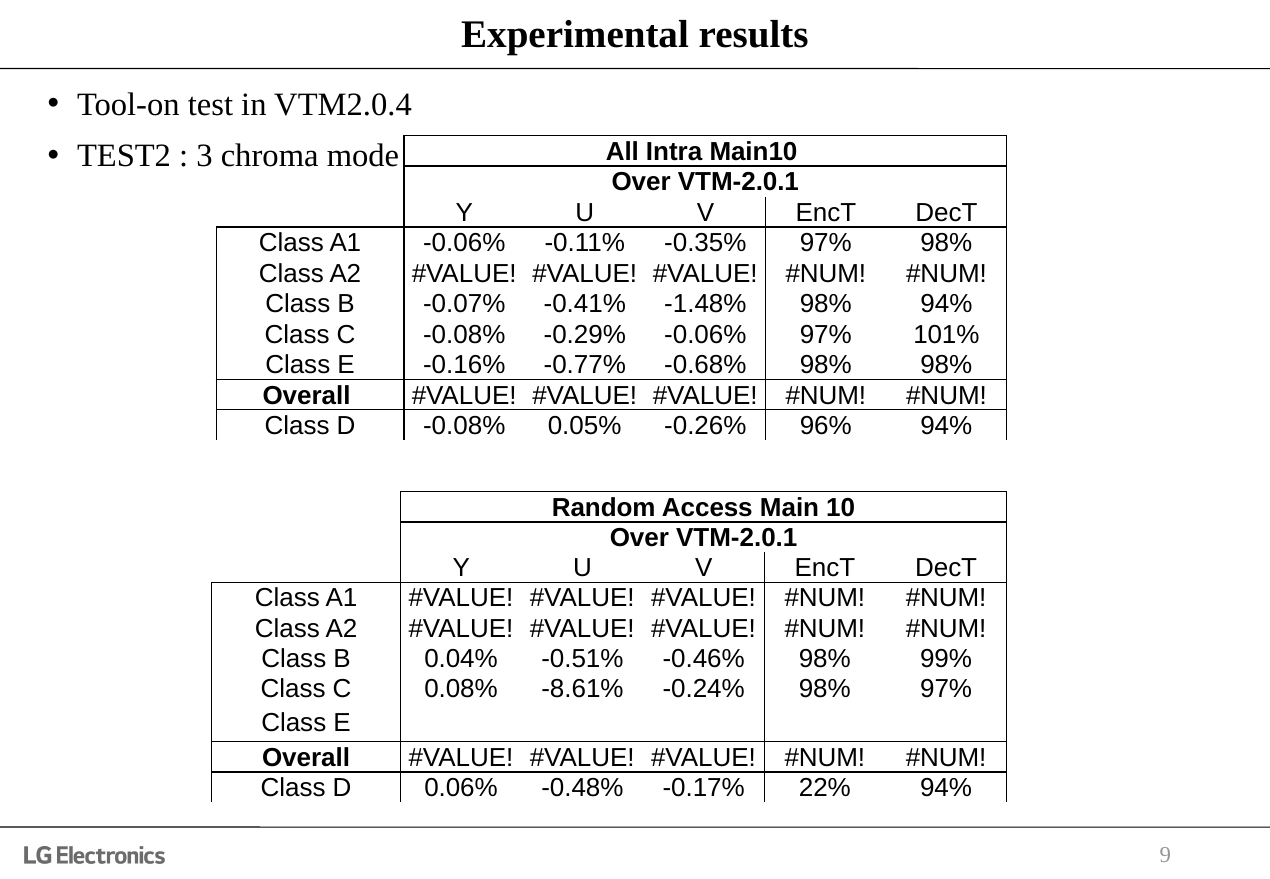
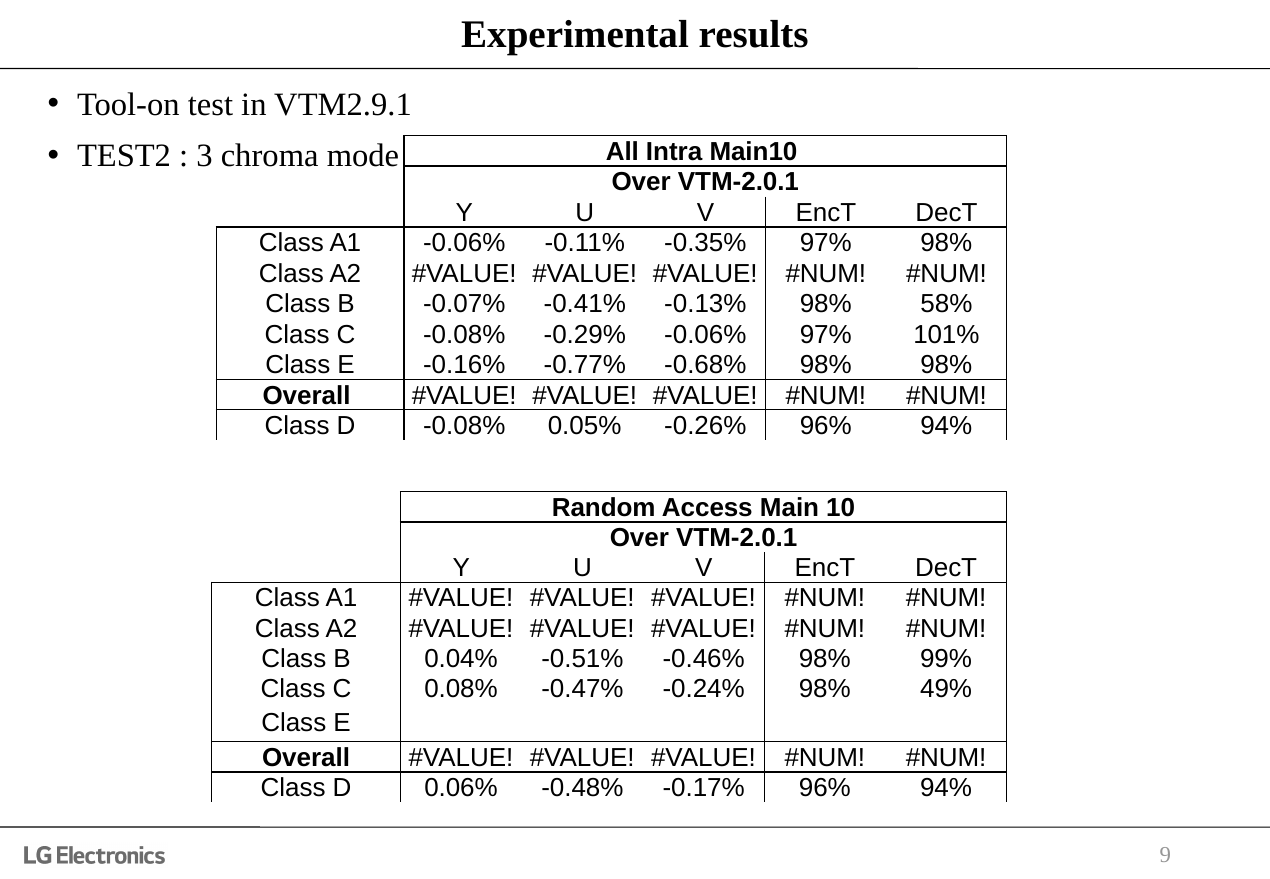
VTM2.0.4: VTM2.0.4 -> VTM2.9.1
-1.48%: -1.48% -> -0.13%
98% 94%: 94% -> 58%
-8.61%: -8.61% -> -0.47%
98% 97%: 97% -> 49%
-0.17% 22%: 22% -> 96%
